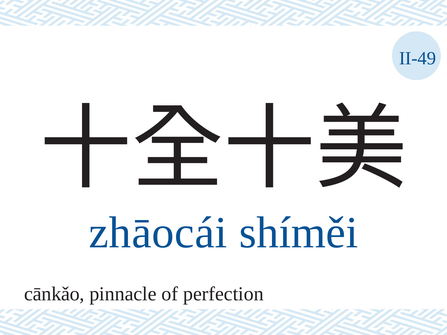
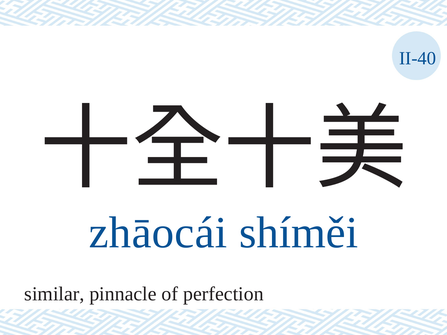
II-49: II-49 -> II-40
cānkǎo: cānkǎo -> similar
